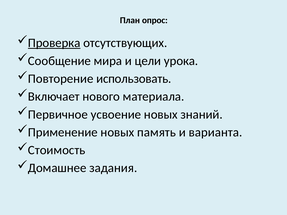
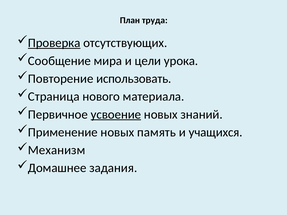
опрос: опрос -> труда
Включает: Включает -> Страница
усвоение underline: none -> present
варианта: варианта -> учащихся
Стоимость: Стоимость -> Механизм
